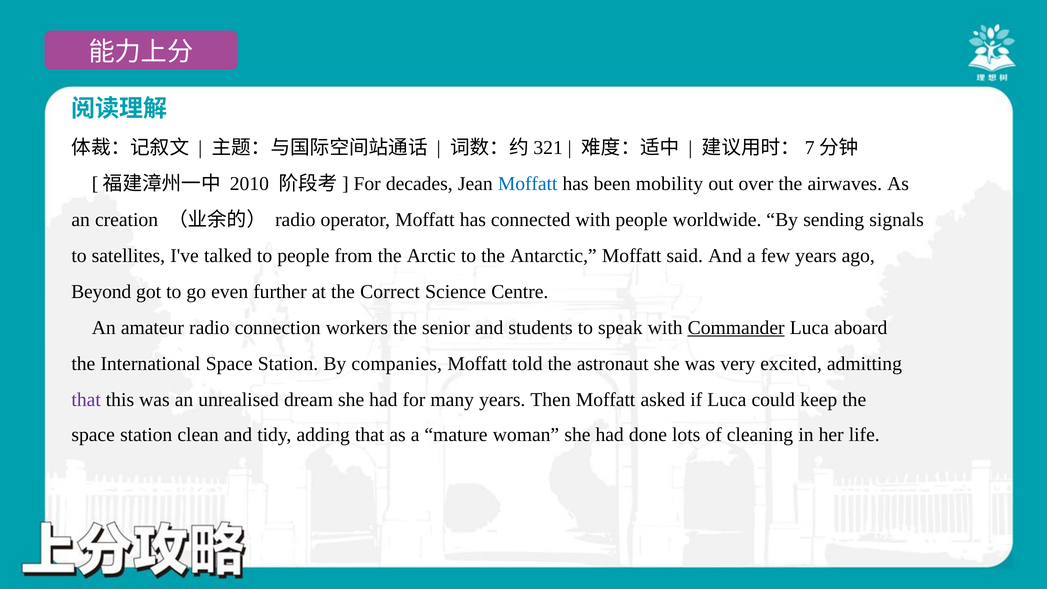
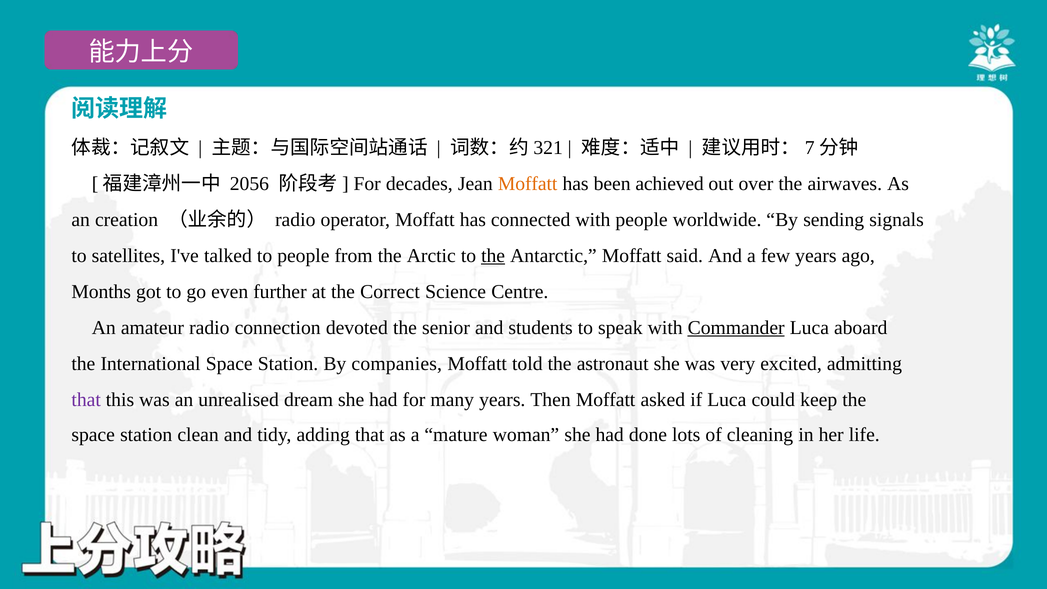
2010: 2010 -> 2056
Moffatt at (528, 184) colour: blue -> orange
mobility: mobility -> achieved
the at (493, 256) underline: none -> present
Beyond: Beyond -> Months
workers: workers -> devoted
